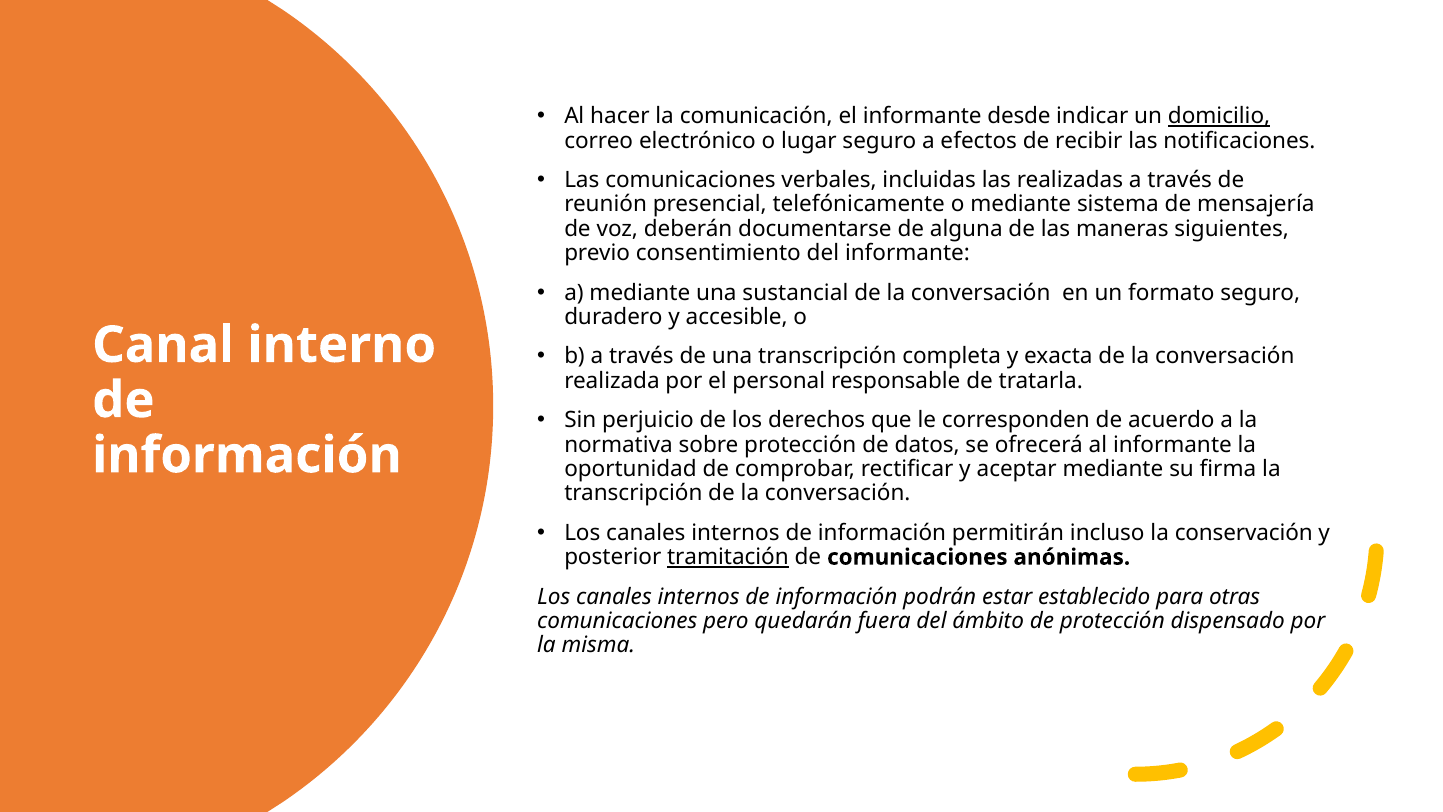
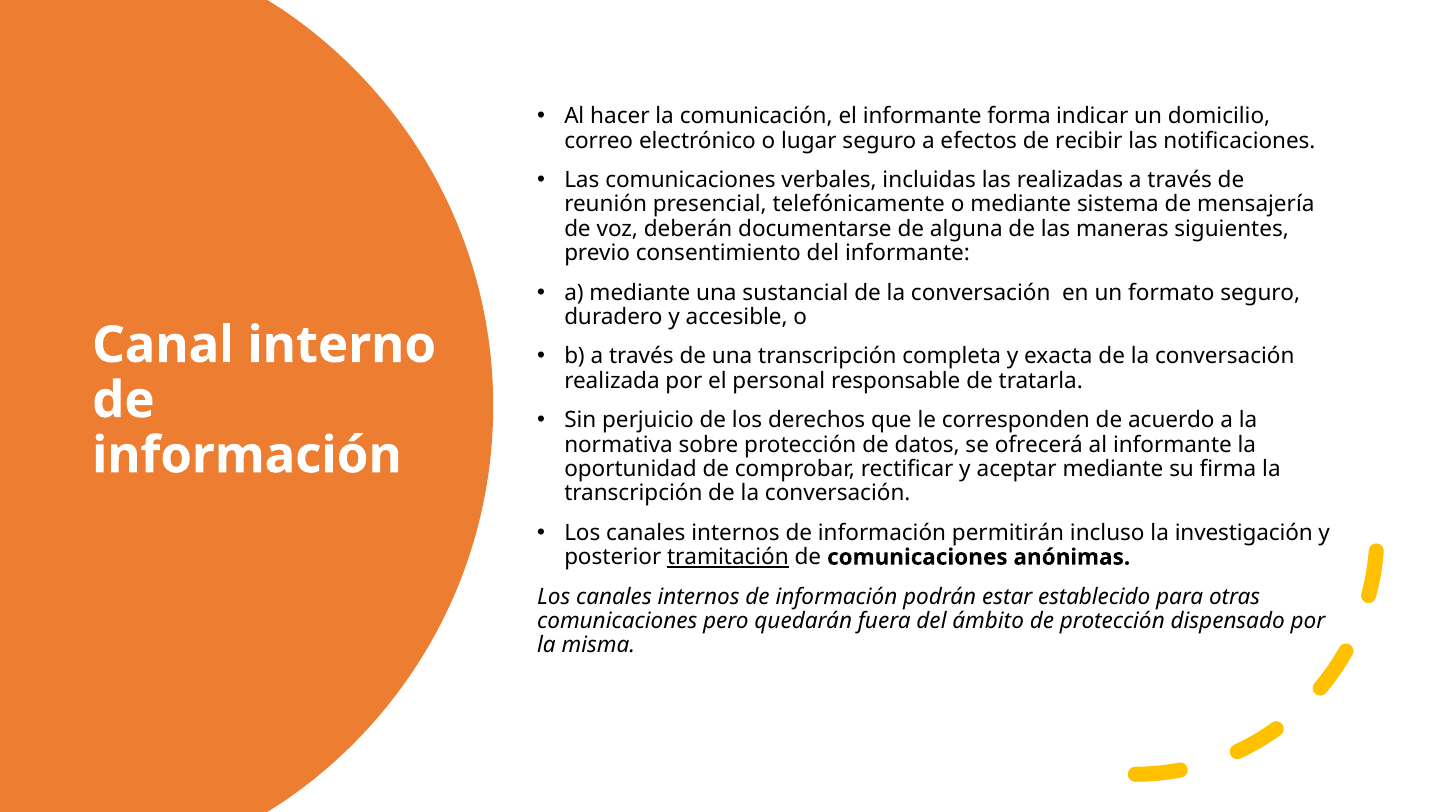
desde: desde -> forma
domicilio underline: present -> none
conservación: conservación -> investigación
